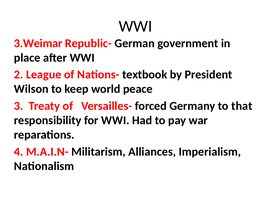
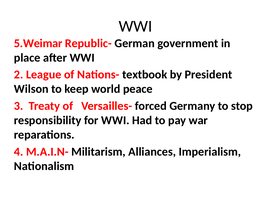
3.Weimar: 3.Weimar -> 5.Weimar
that: that -> stop
